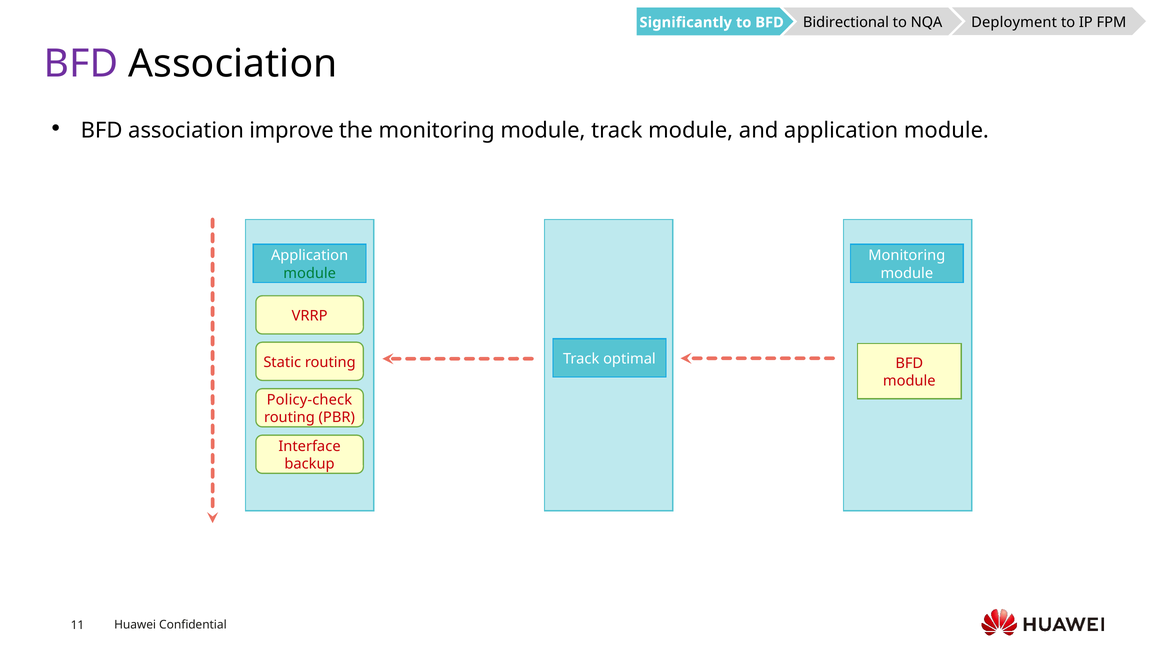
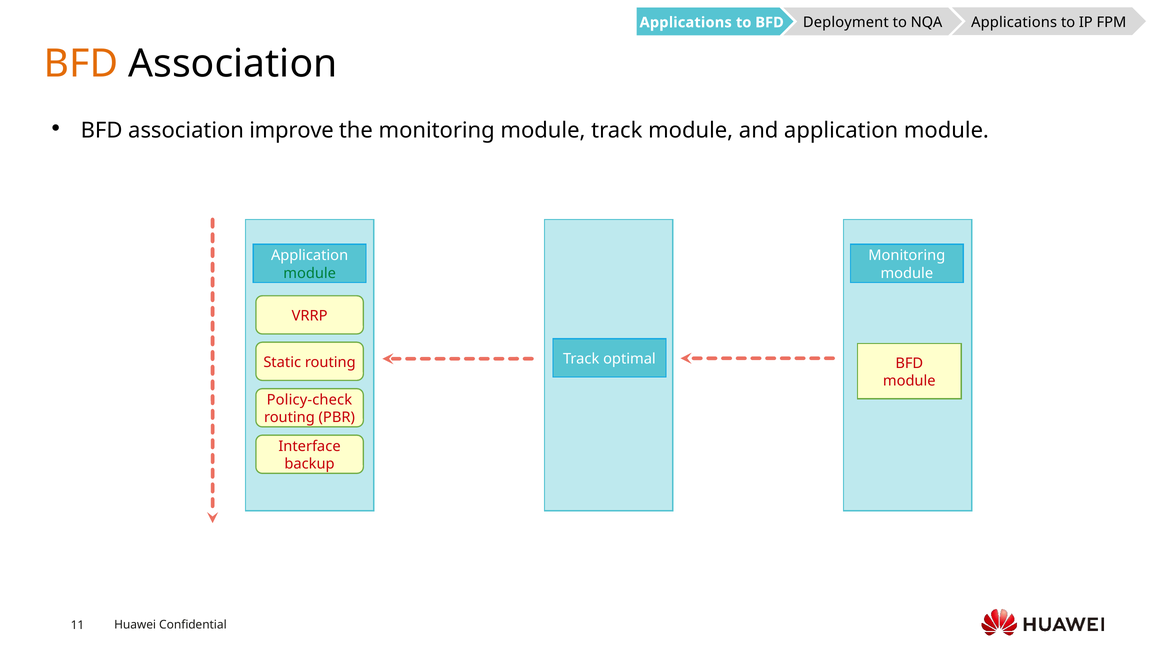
Significantly at (686, 22): Significantly -> Applications
Bidirectional: Bidirectional -> Deployment
NQA Deployment: Deployment -> Applications
BFD at (81, 64) colour: purple -> orange
